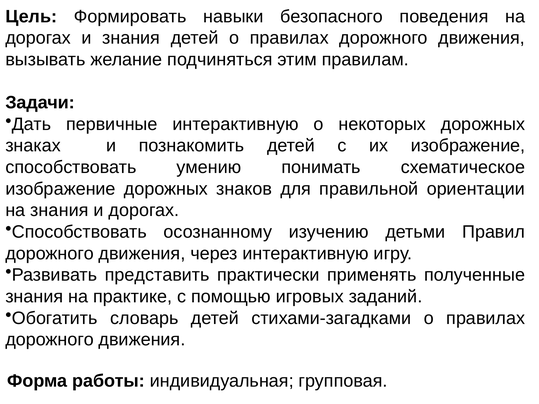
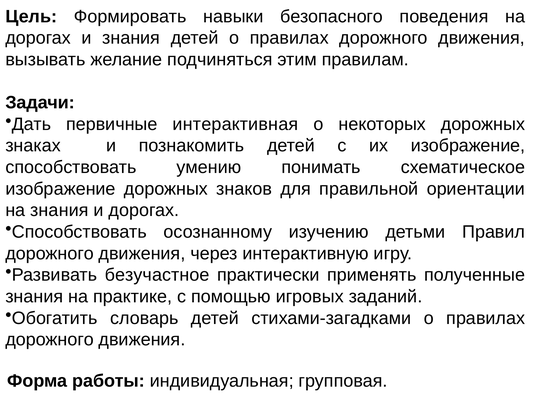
первичные интерактивную: интерактивную -> интерактивная
представить: представить -> безучастное
